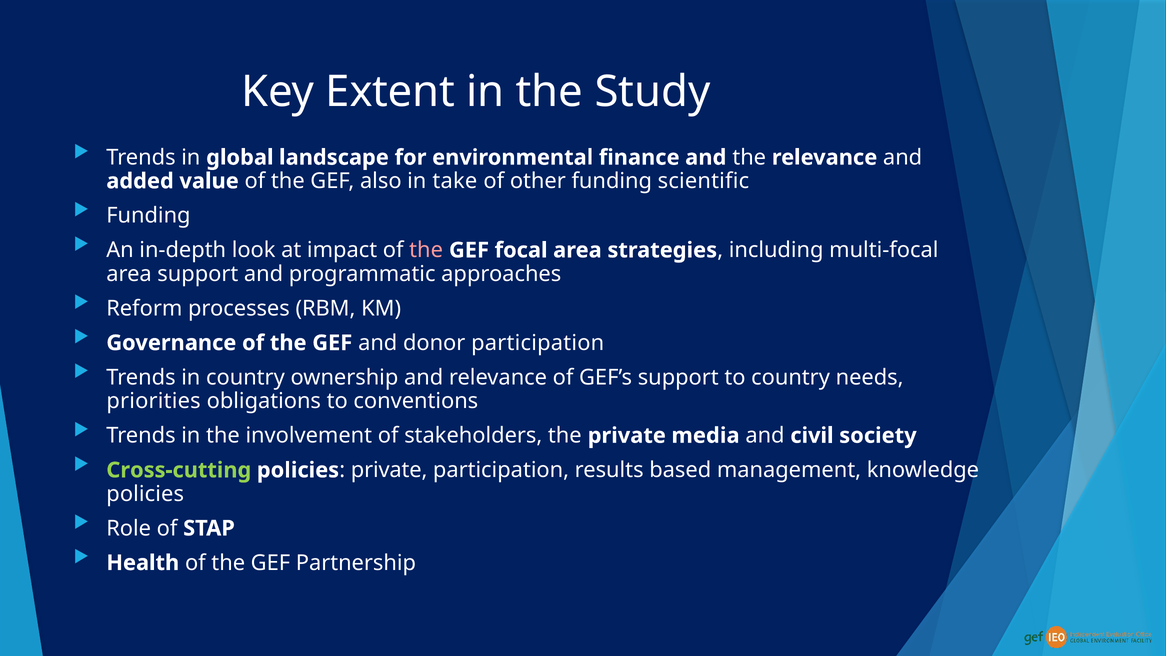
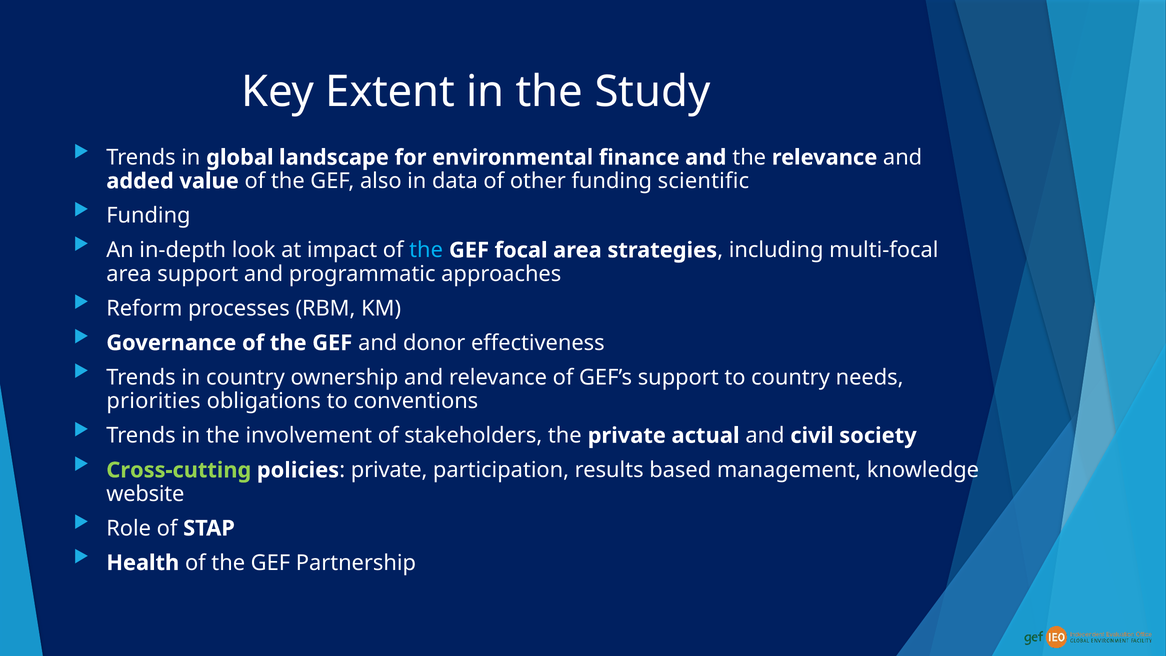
take: take -> data
the at (426, 250) colour: pink -> light blue
donor participation: participation -> effectiveness
media: media -> actual
policies at (145, 494): policies -> website
